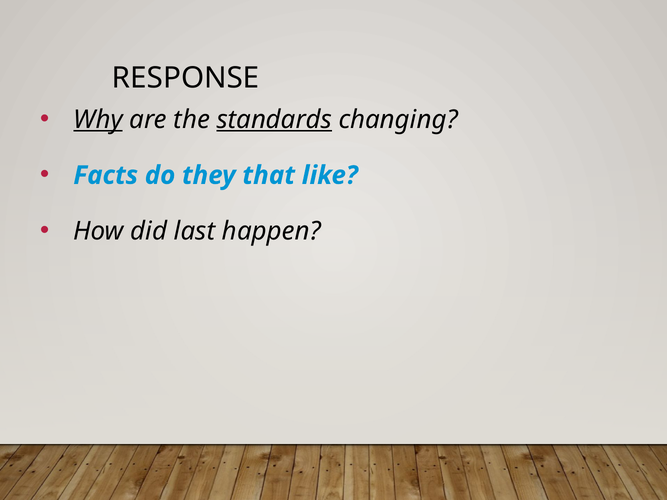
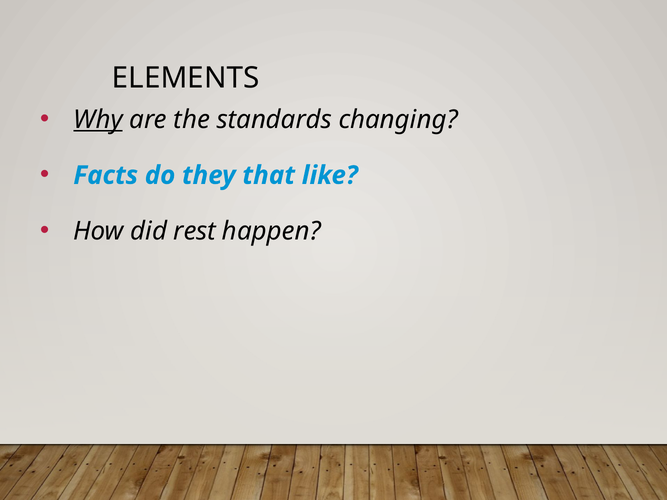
RESPONSE: RESPONSE -> ELEMENTS
standards underline: present -> none
last: last -> rest
